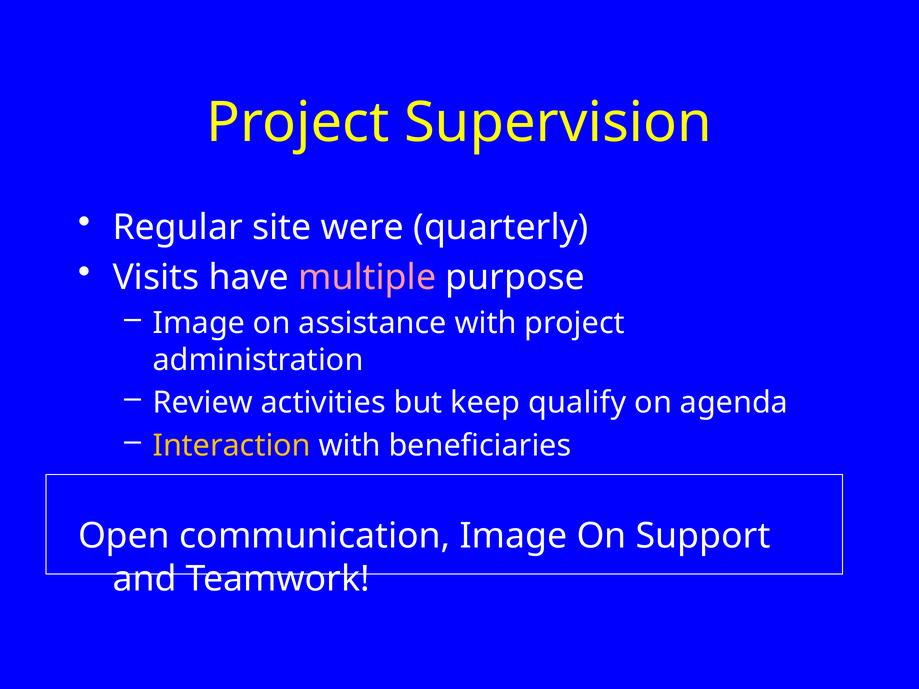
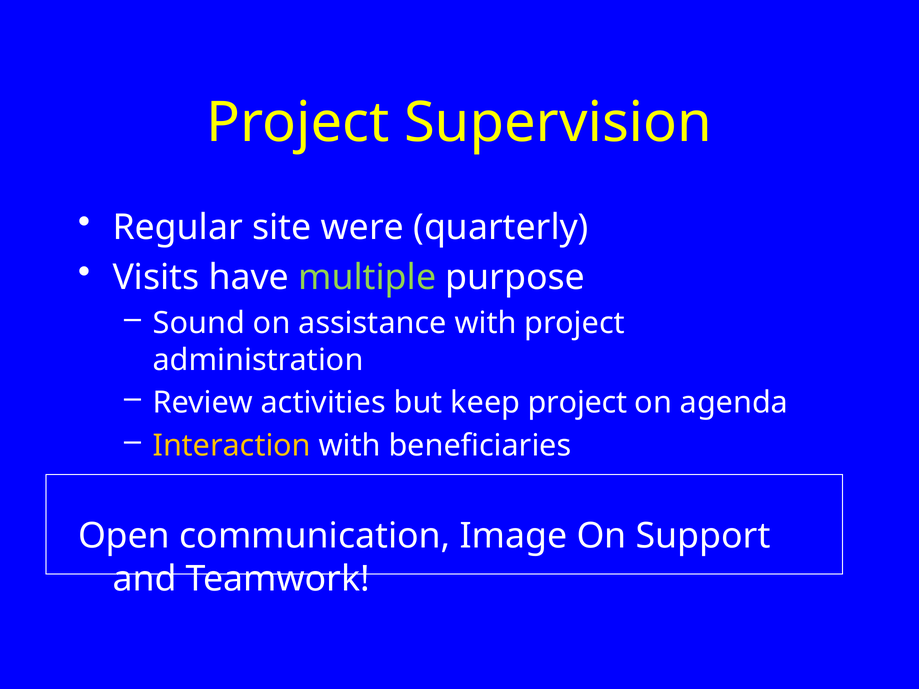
multiple colour: pink -> light green
Image at (199, 323): Image -> Sound
keep qualify: qualify -> project
